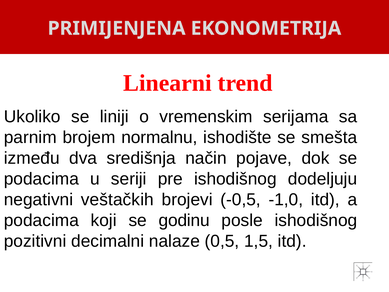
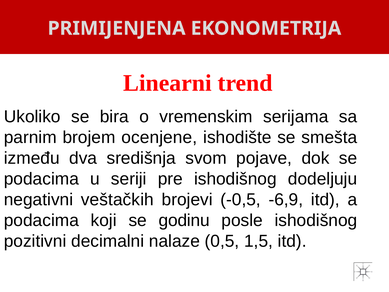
liniji: liniji -> bira
normalnu: normalnu -> ocenjene
način: način -> svom
-1,0: -1,0 -> -6,9
